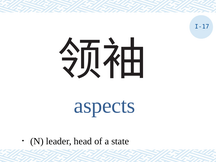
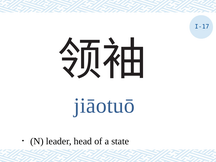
aspects: aspects -> jiāotuō
